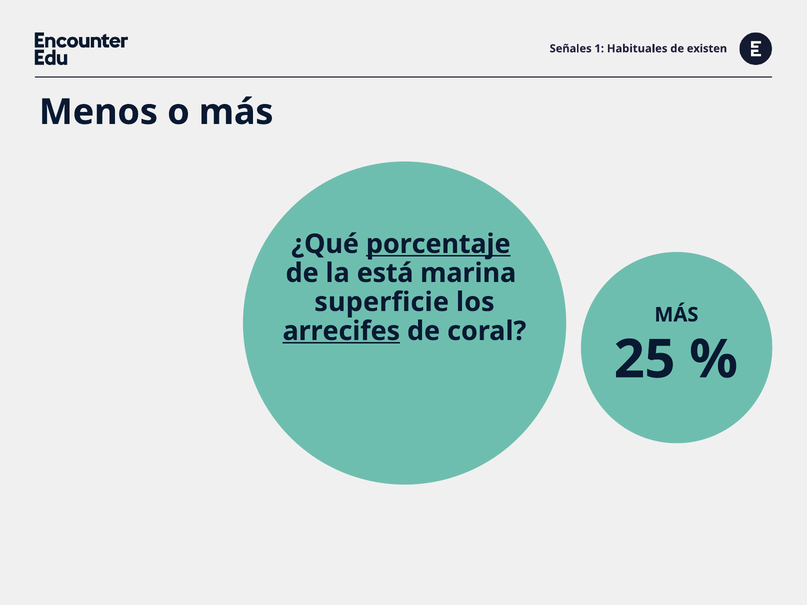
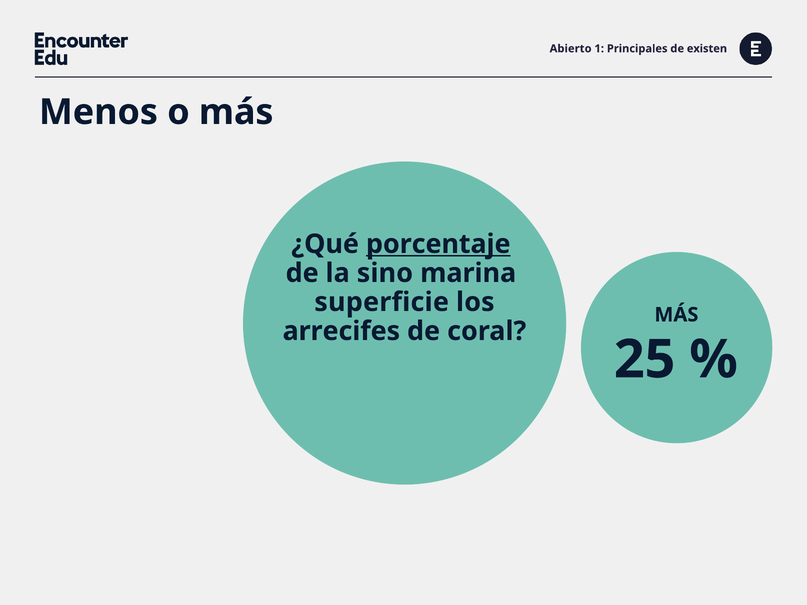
Señales: Señales -> Abierto
Habituales: Habituales -> Principales
está: está -> sino
arrecifes underline: present -> none
